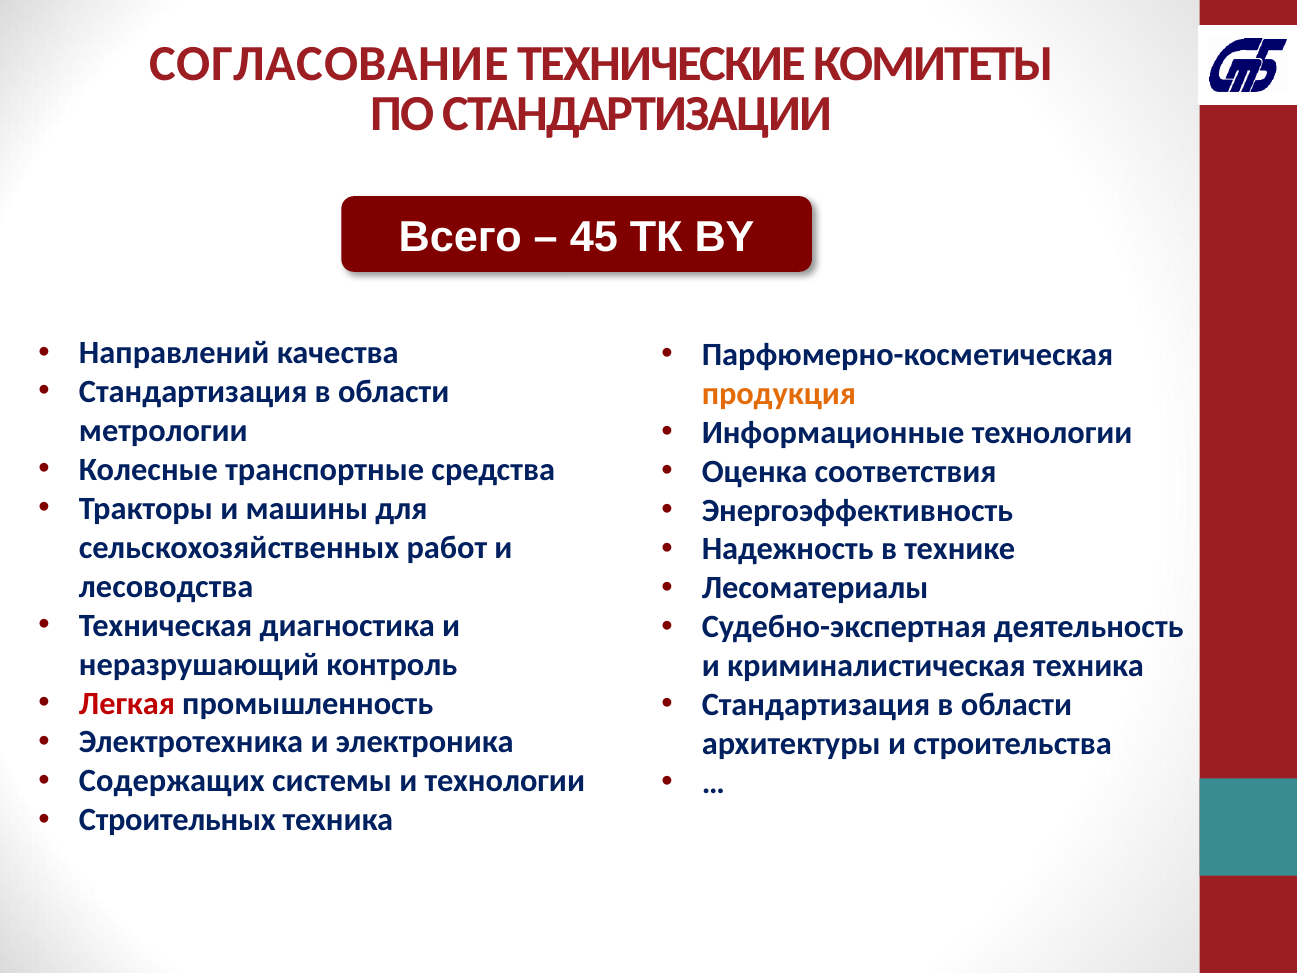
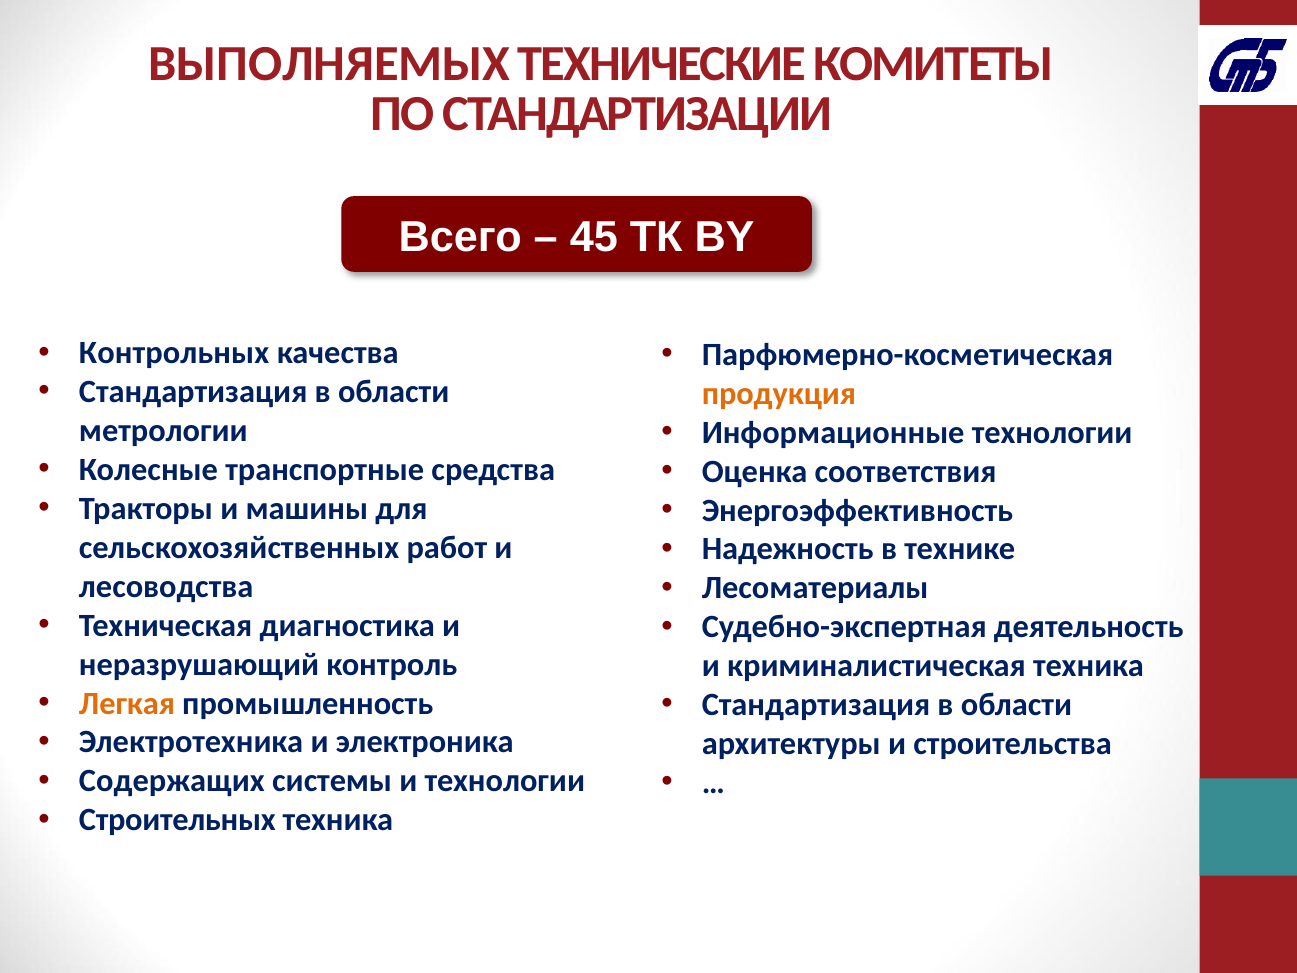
СОГЛАСОВАНИЕ: СОГЛАСОВАНИЕ -> ВЫПОЛНЯЕМЫХ
Направлений: Направлений -> Контрольных
Легкая colour: red -> orange
